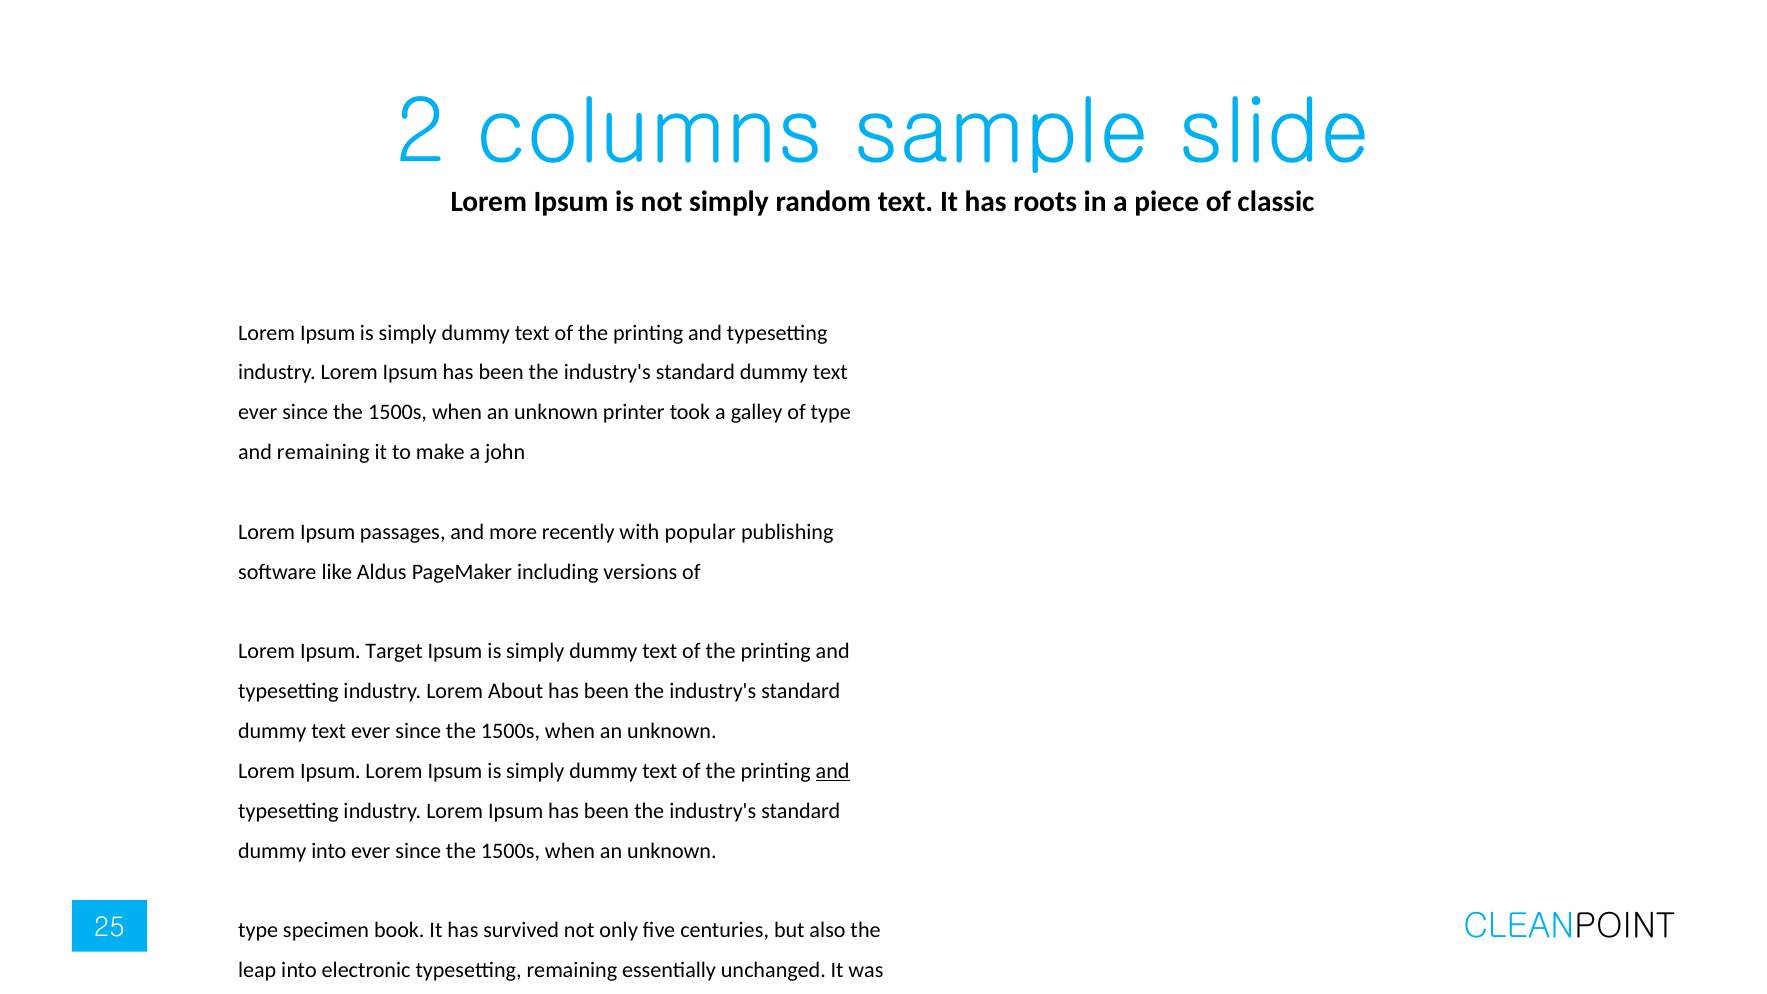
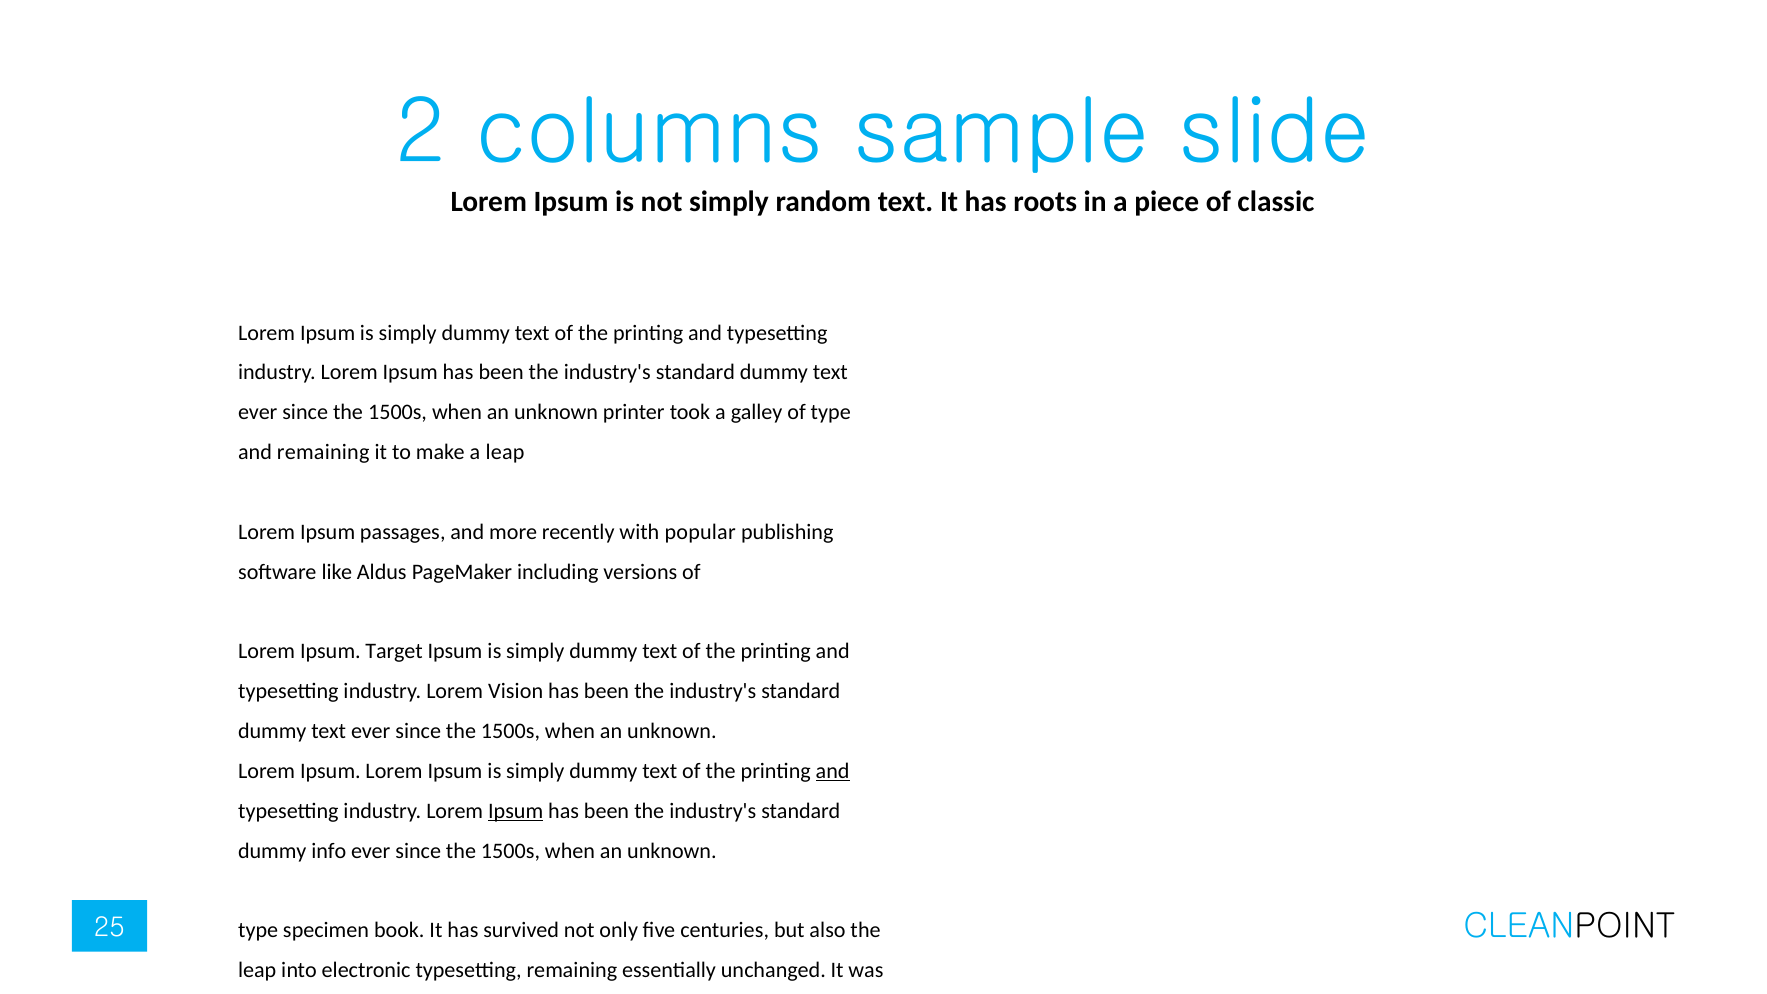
a john: john -> leap
About: About -> Vision
Ipsum at (516, 811) underline: none -> present
dummy into: into -> info
